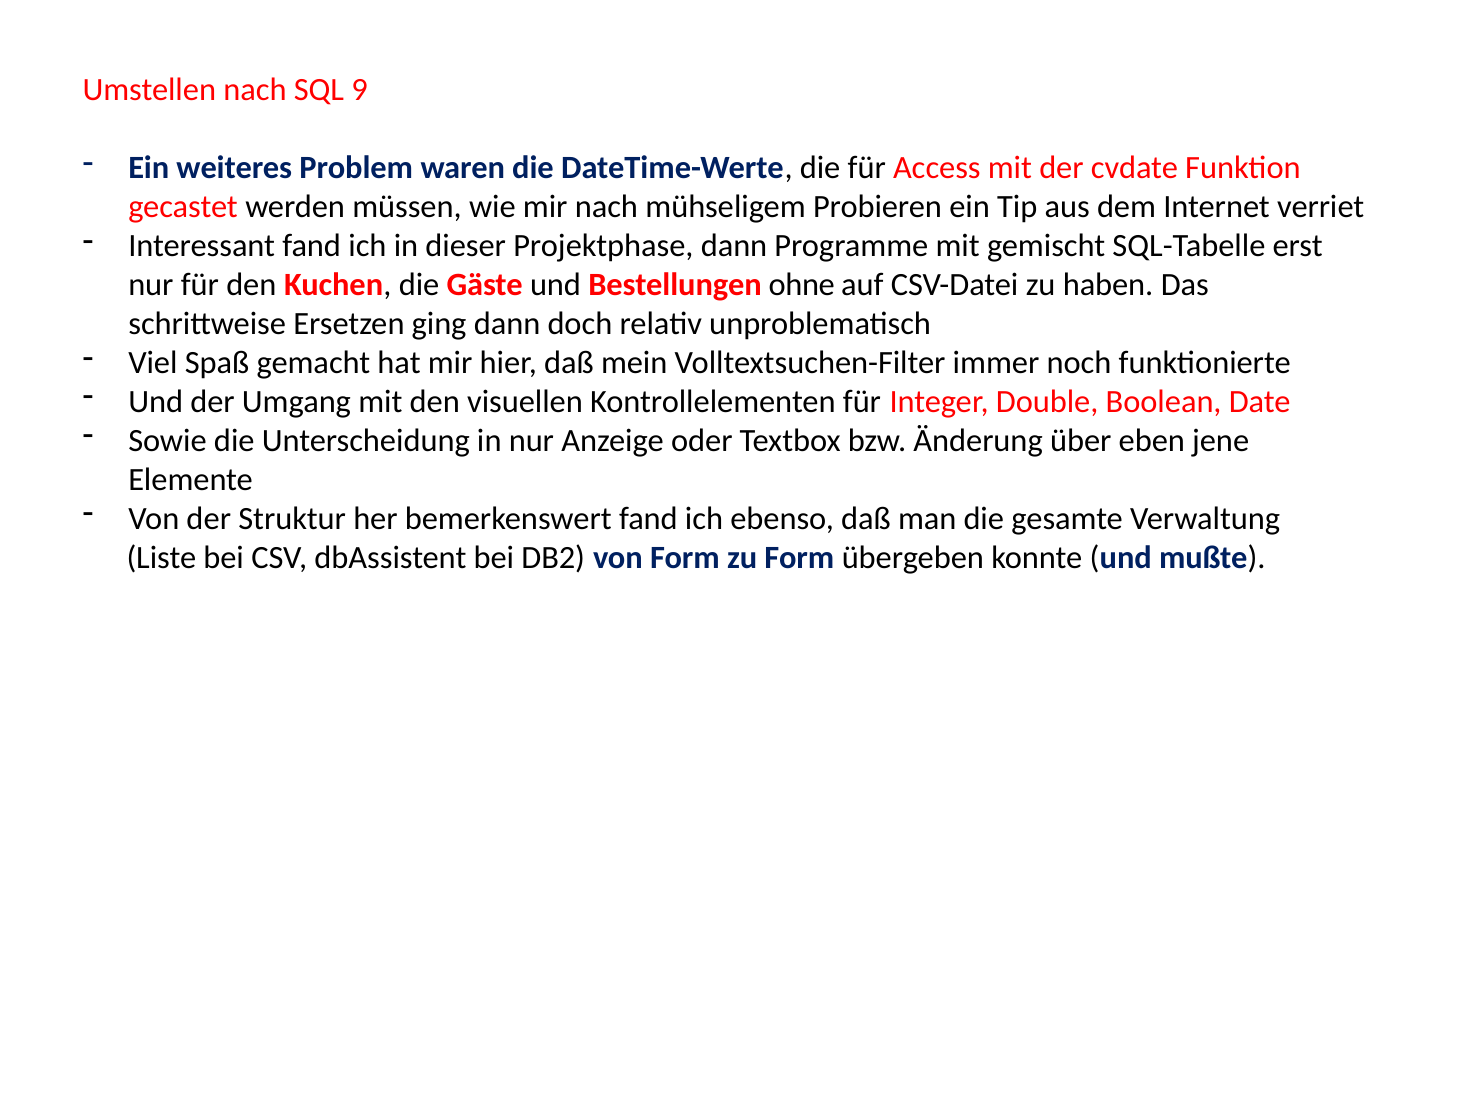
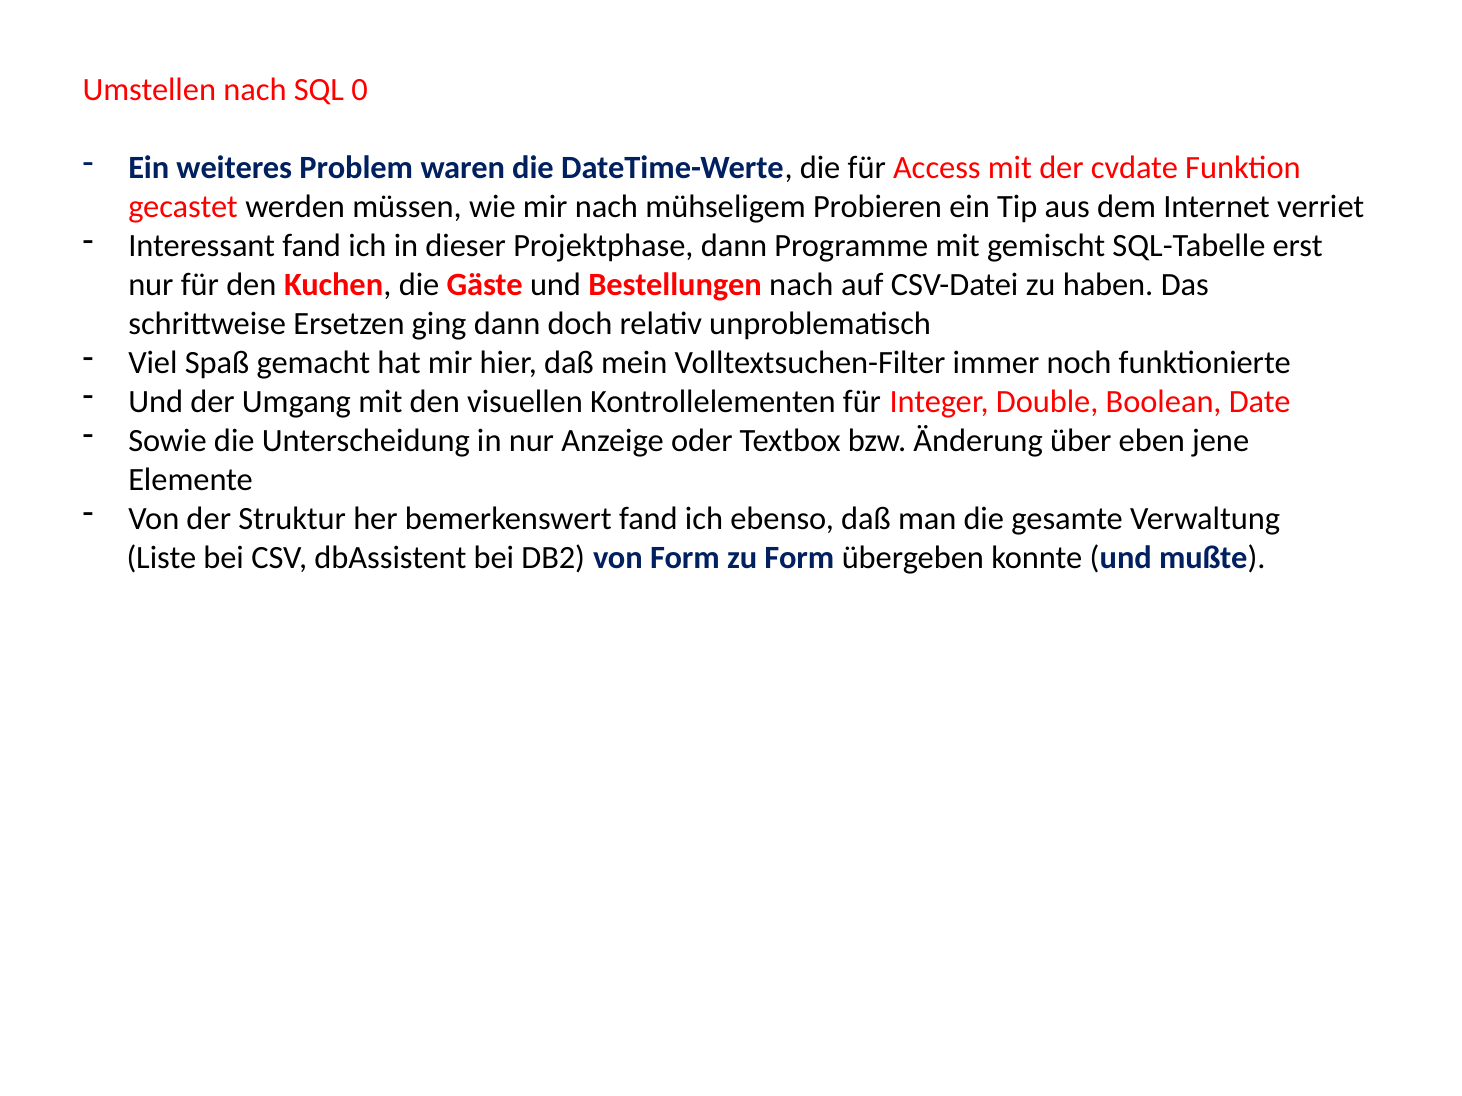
9: 9 -> 0
Bestellungen ohne: ohne -> nach
